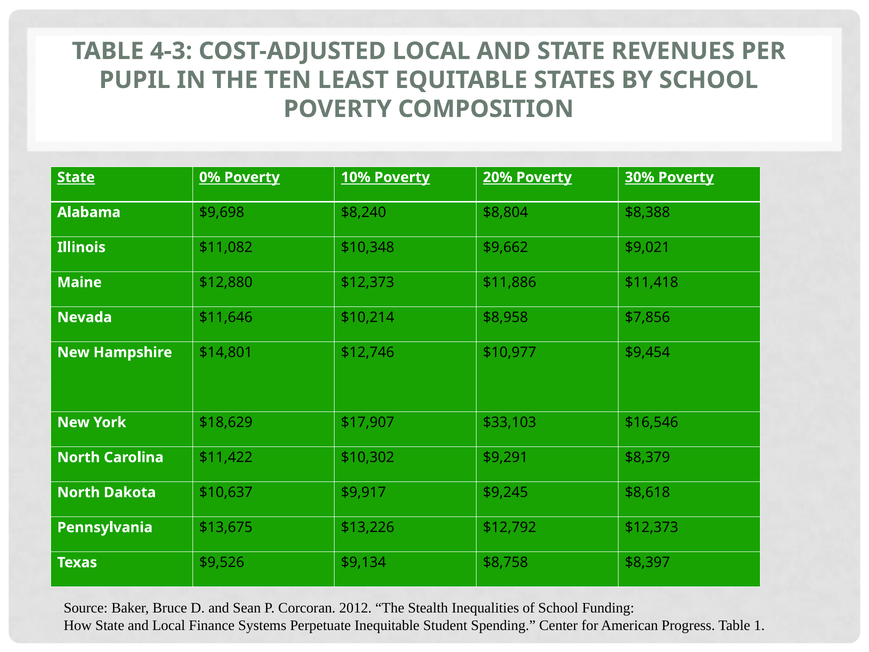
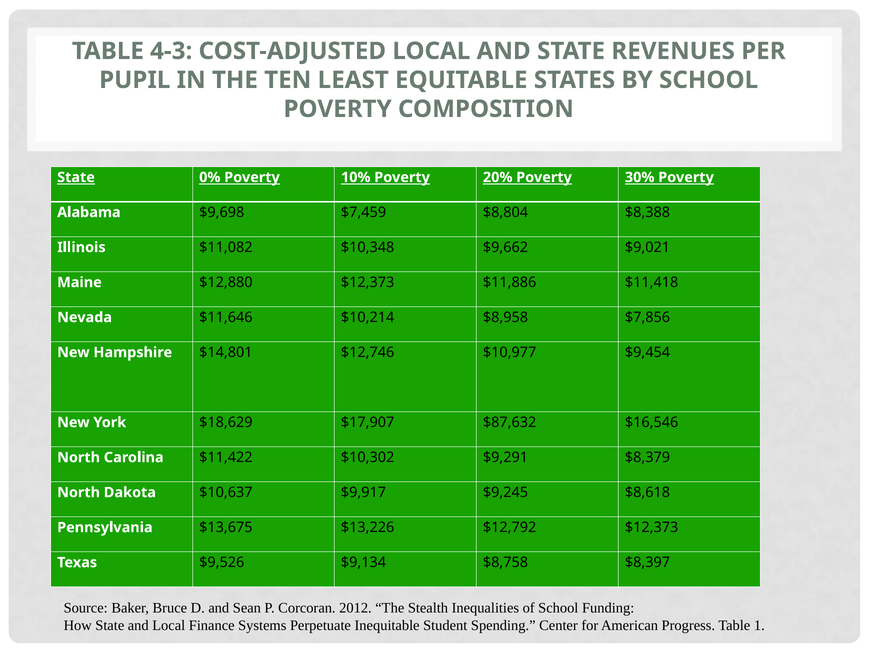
$8,240: $8,240 -> $7,459
$33,103: $33,103 -> $87,632
